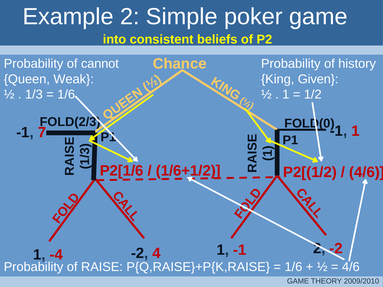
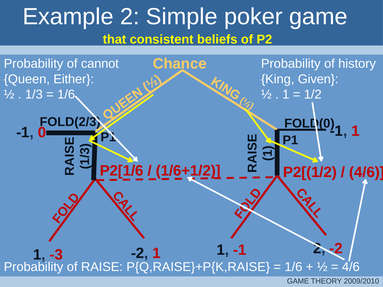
into: into -> that
Weak: Weak -> Either
7: 7 -> 0
-2 4: 4 -> 1
-4: -4 -> -3
